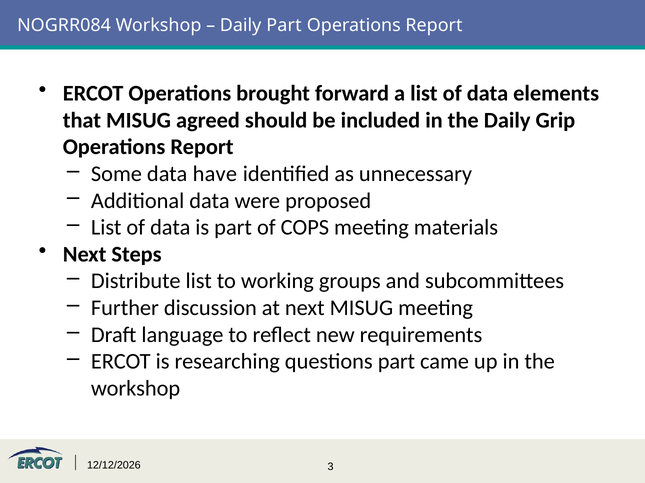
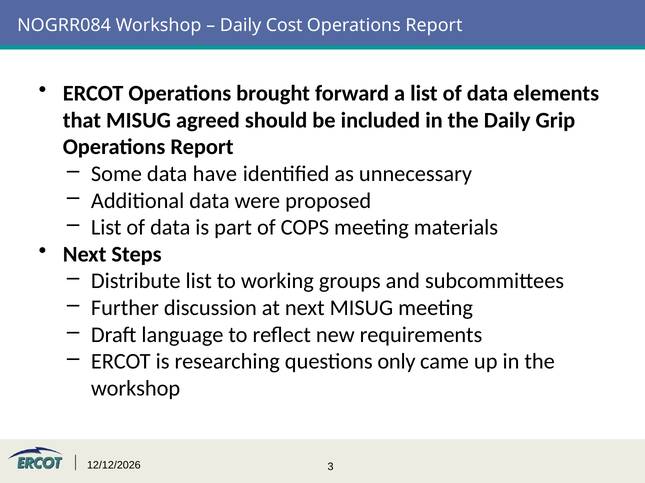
Daily Part: Part -> Cost
questions part: part -> only
